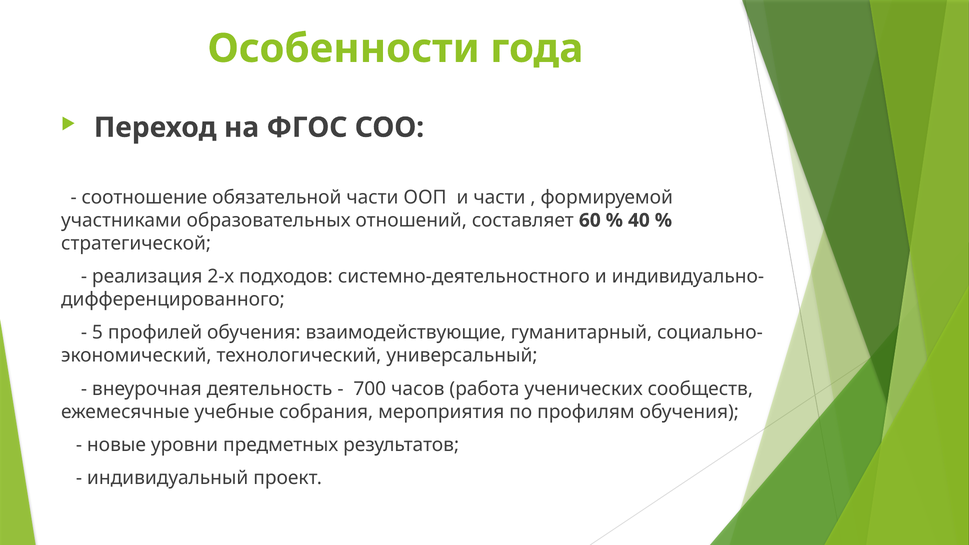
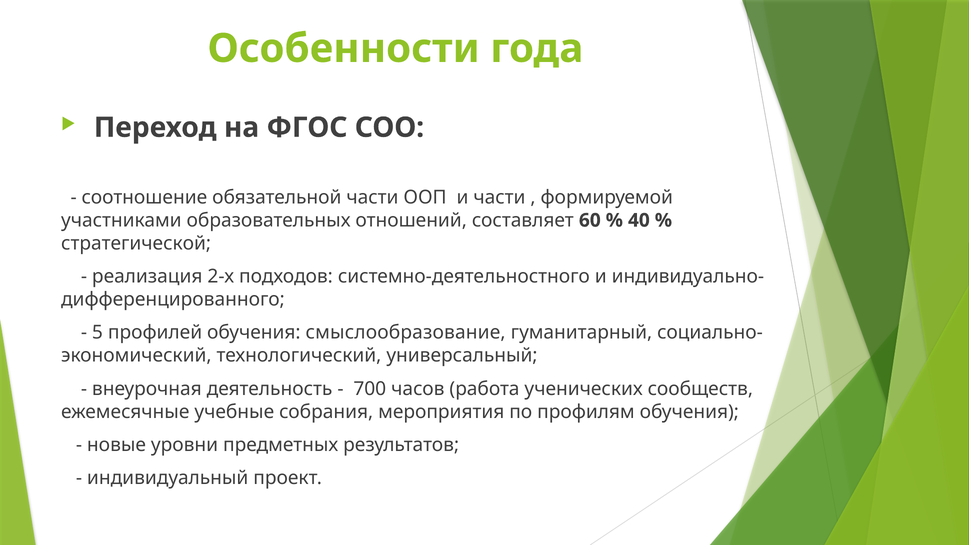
взаимодействующие: взаимодействующие -> смыслообразование
